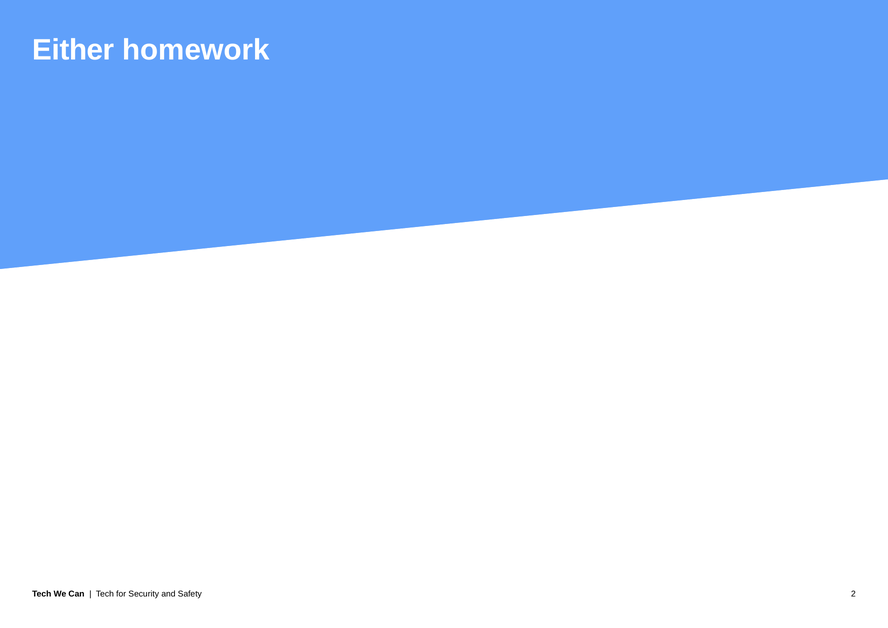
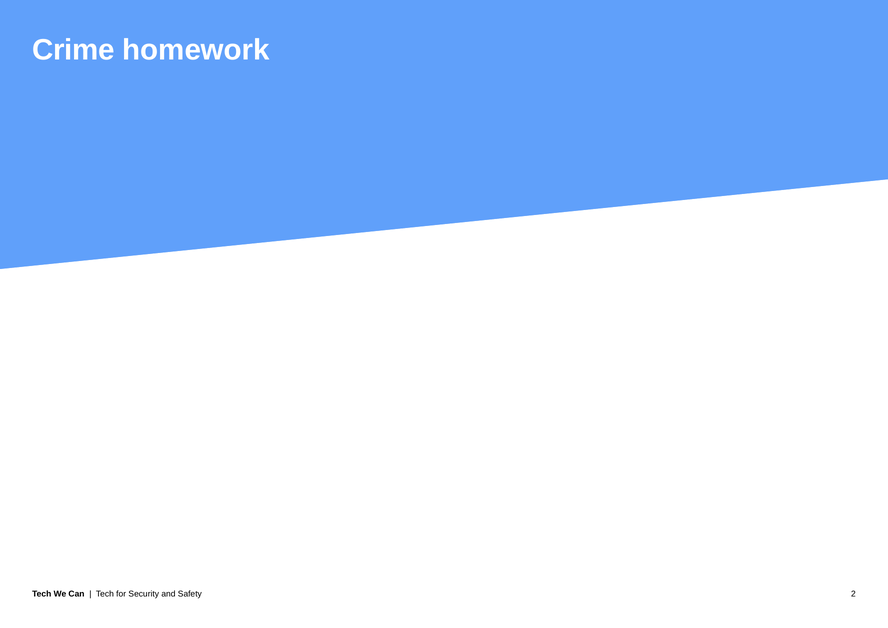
Either: Either -> Crime
